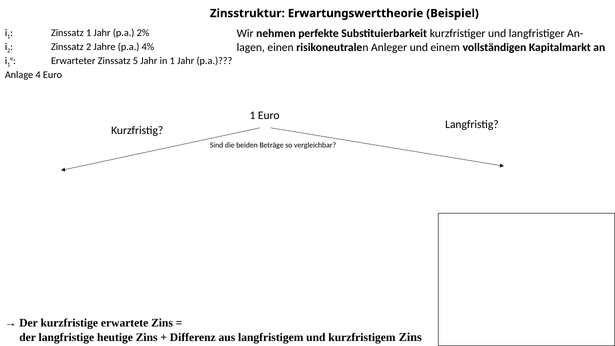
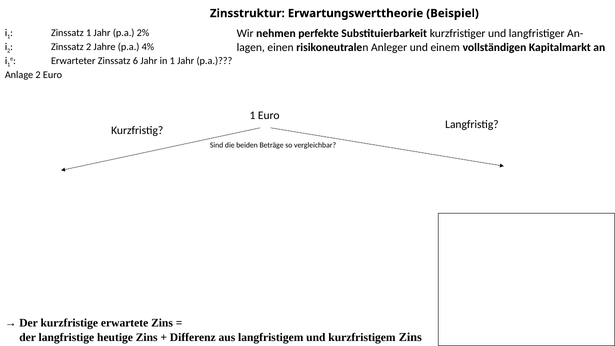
5: 5 -> 6
Anlage 4: 4 -> 2
